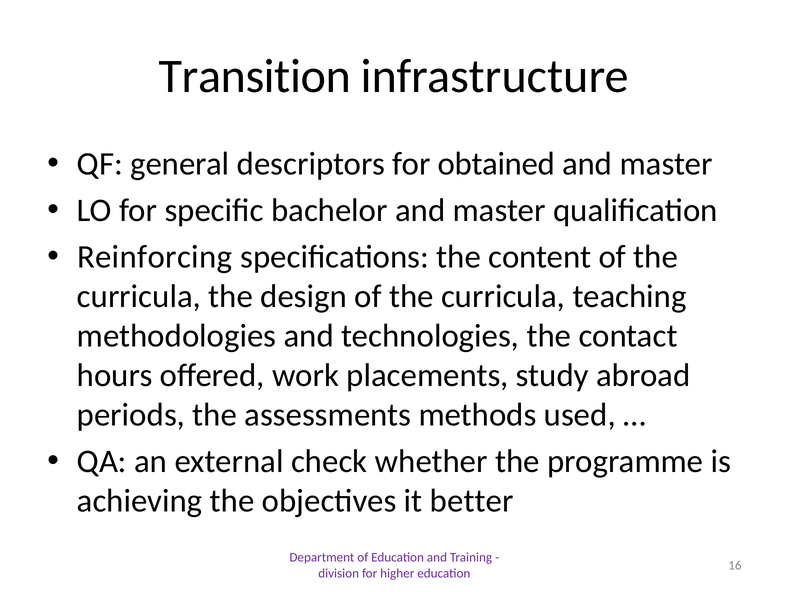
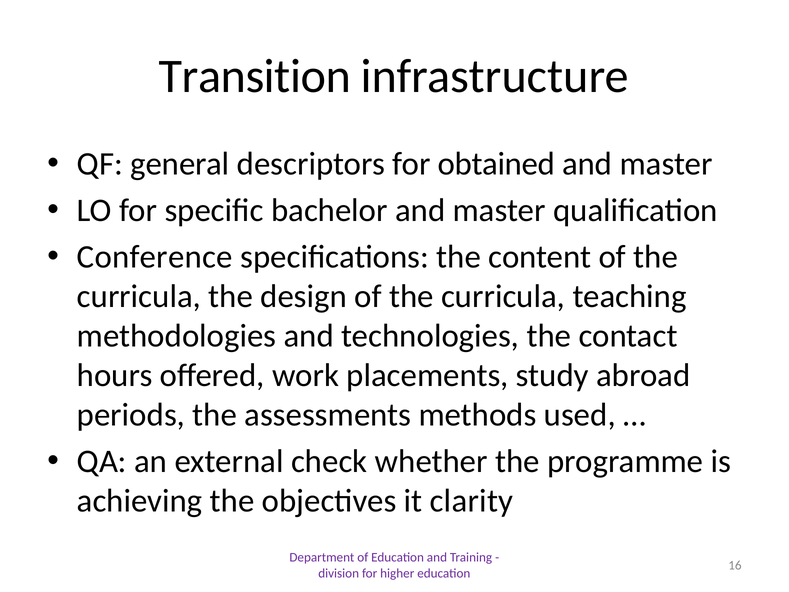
Reinforcing: Reinforcing -> Conference
better: better -> clarity
